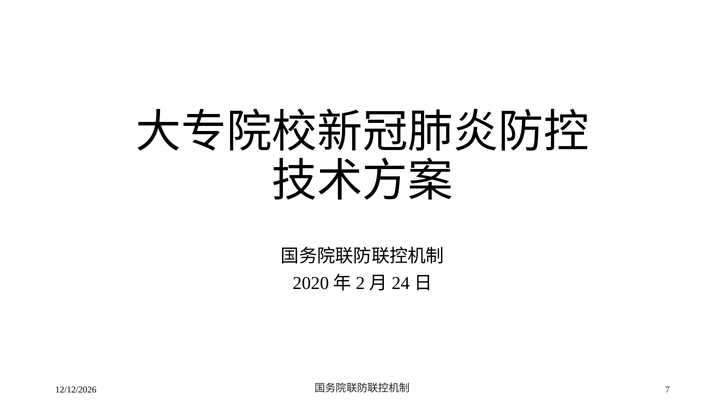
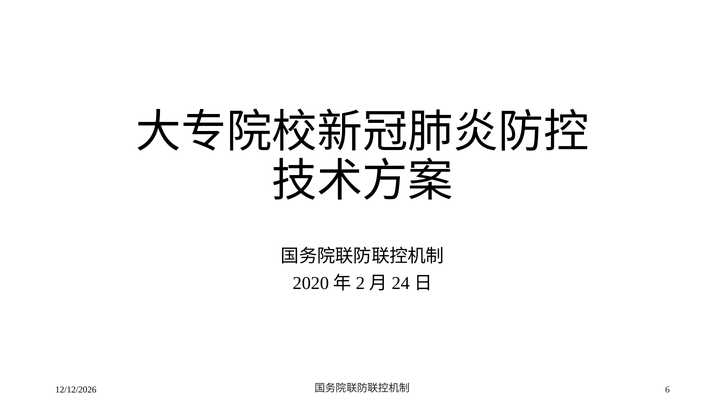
7: 7 -> 6
